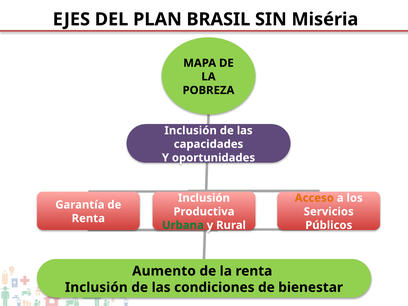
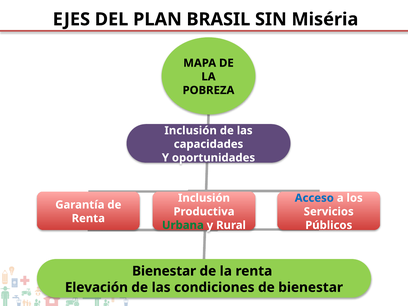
Acceso colour: orange -> blue
Aumento at (164, 271): Aumento -> Bienestar
Inclusión at (96, 287): Inclusión -> Elevación
